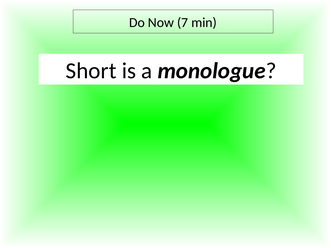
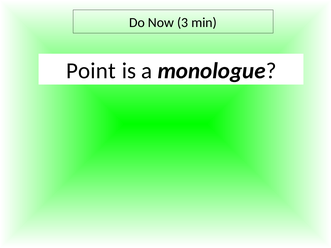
7: 7 -> 3
Short: Short -> Point
